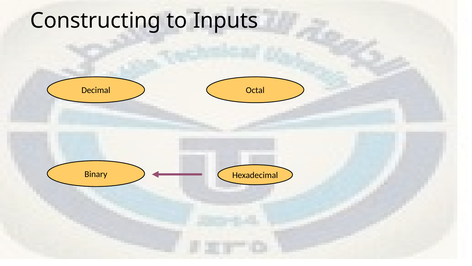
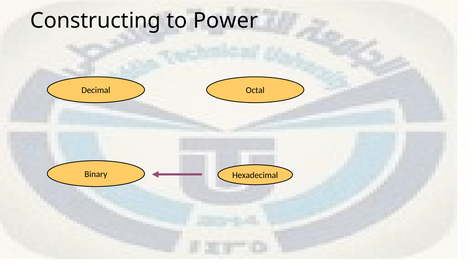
Inputs: Inputs -> Power
